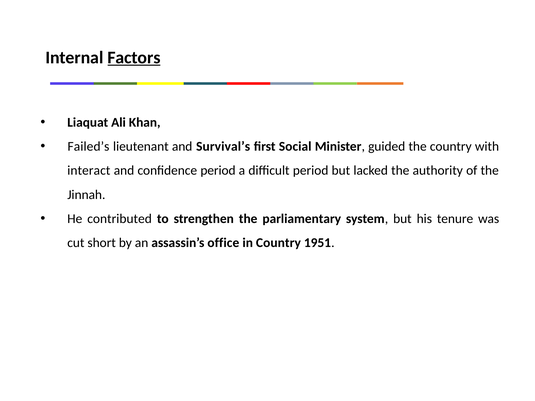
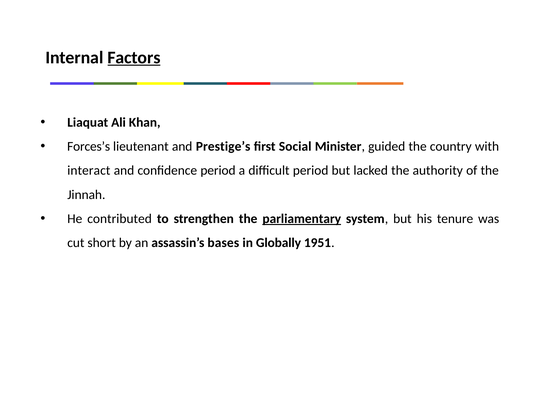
Failed’s: Failed’s -> Forces’s
Survival’s: Survival’s -> Prestige’s
parliamentary underline: none -> present
office: office -> bases
in Country: Country -> Globally
